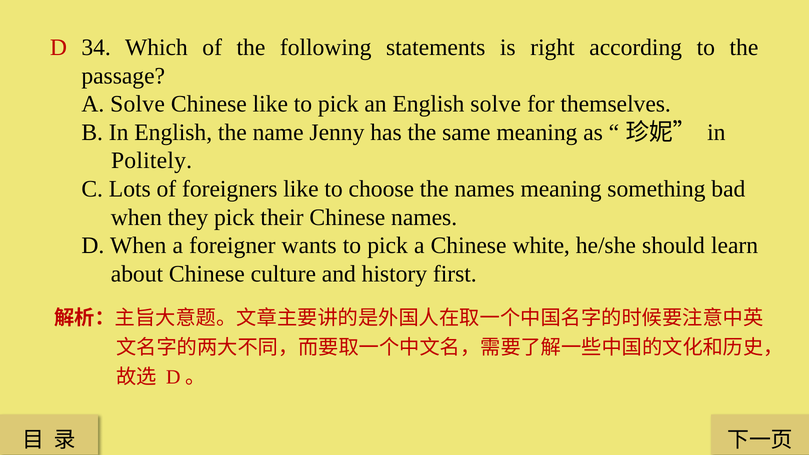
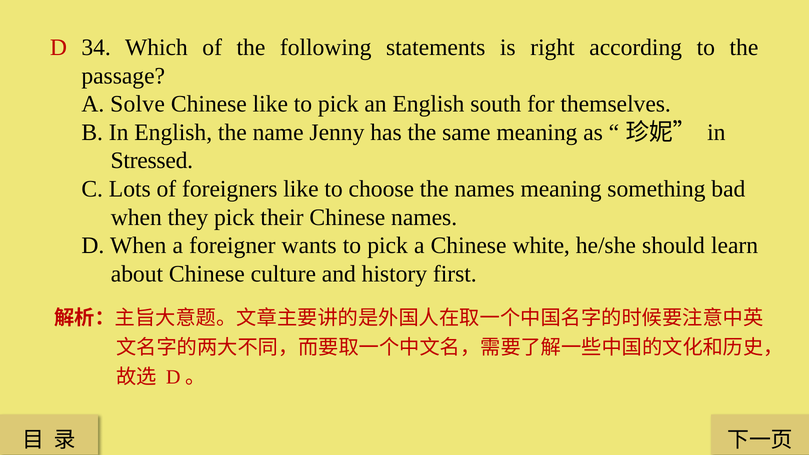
English solve: solve -> south
Politely: Politely -> Stressed
